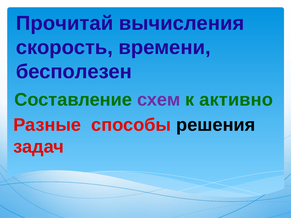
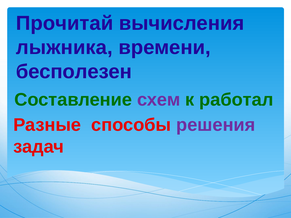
скорость: скорость -> лыжника
активно: активно -> работал
решения colour: black -> purple
